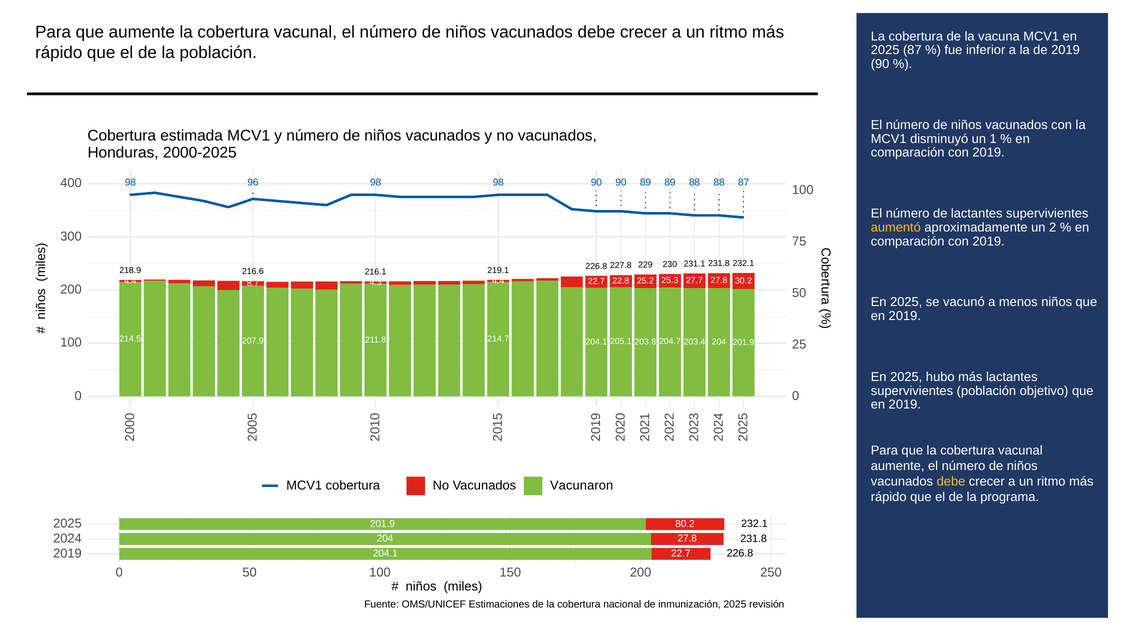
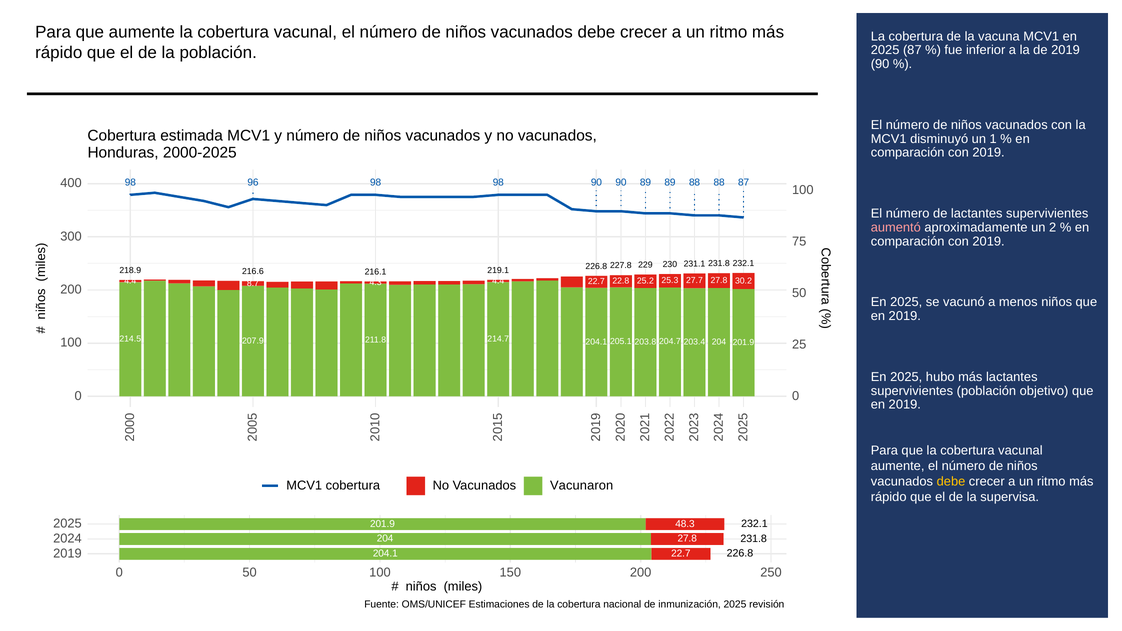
aumentó colour: yellow -> pink
programa: programa -> supervisa
80.2: 80.2 -> 48.3
